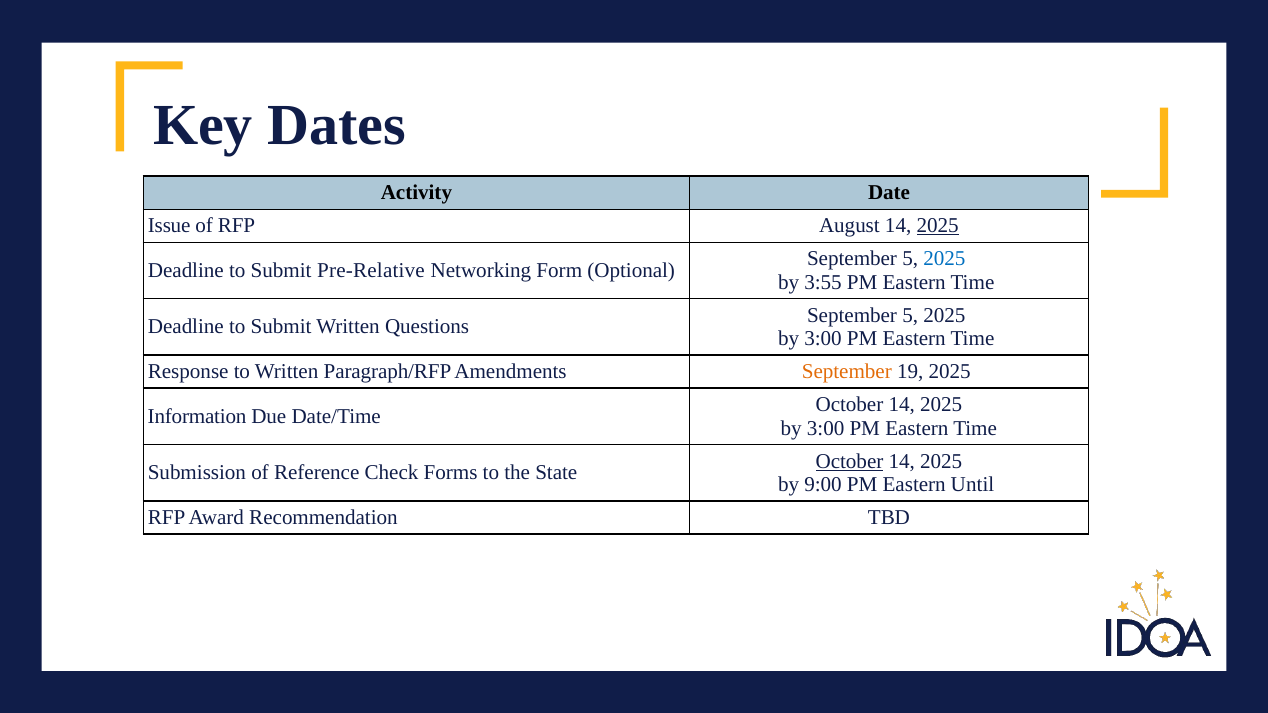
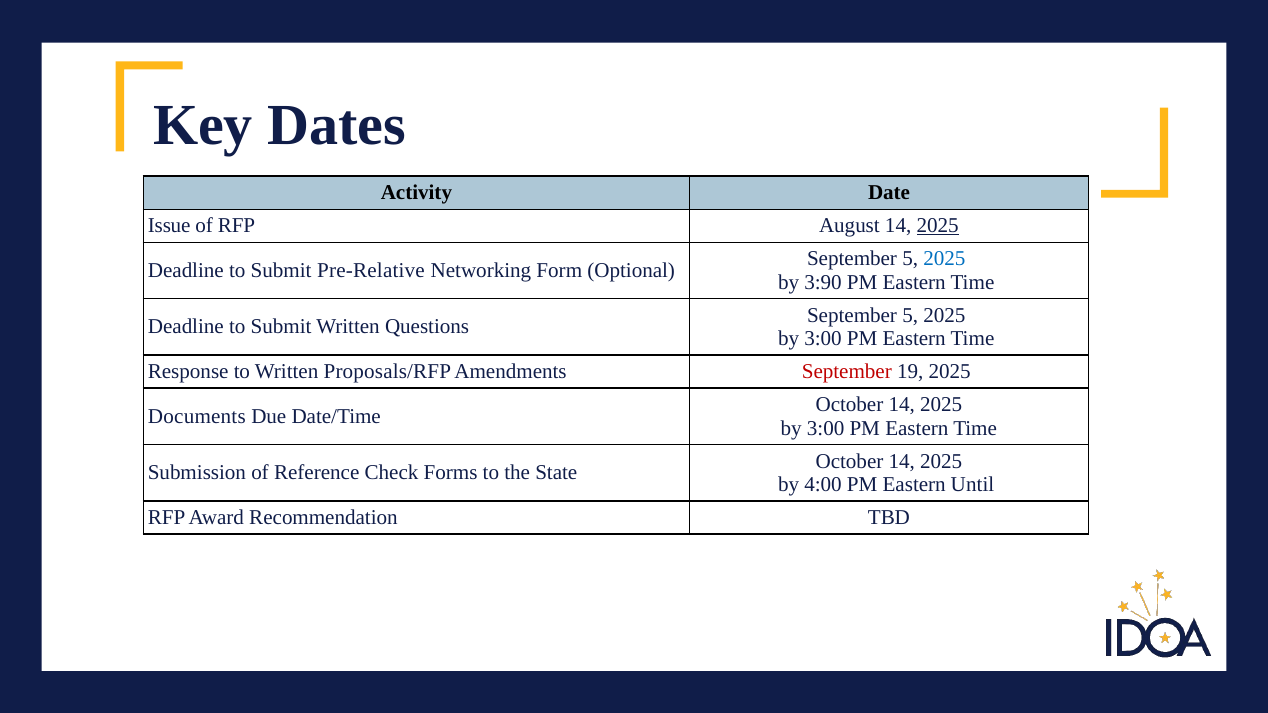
3:55: 3:55 -> 3:90
Paragraph/RFP: Paragraph/RFP -> Proposals/RFP
September at (847, 372) colour: orange -> red
Information: Information -> Documents
October at (849, 461) underline: present -> none
9:00: 9:00 -> 4:00
